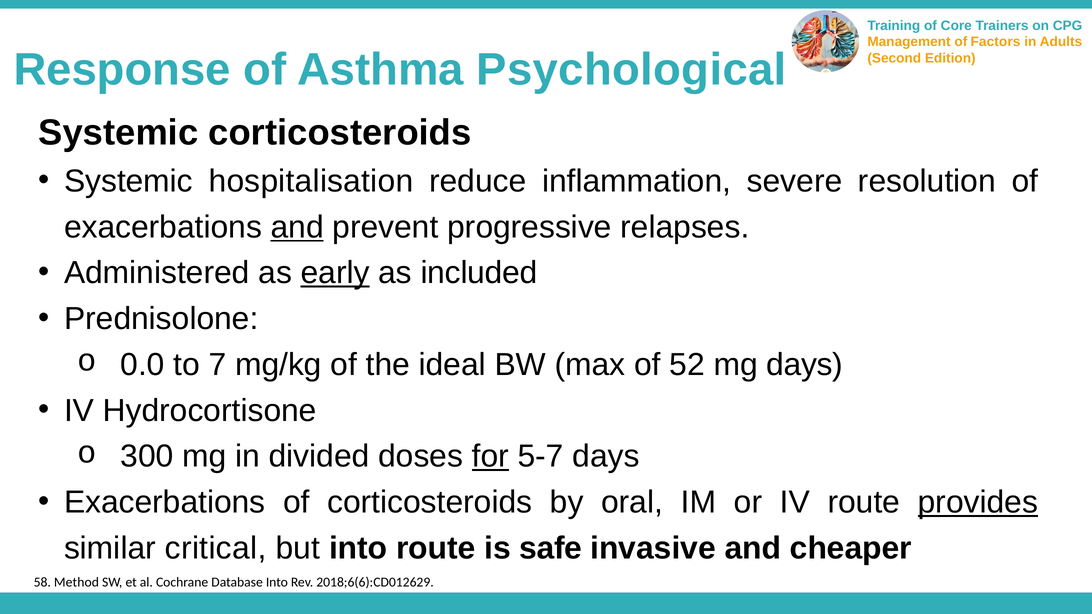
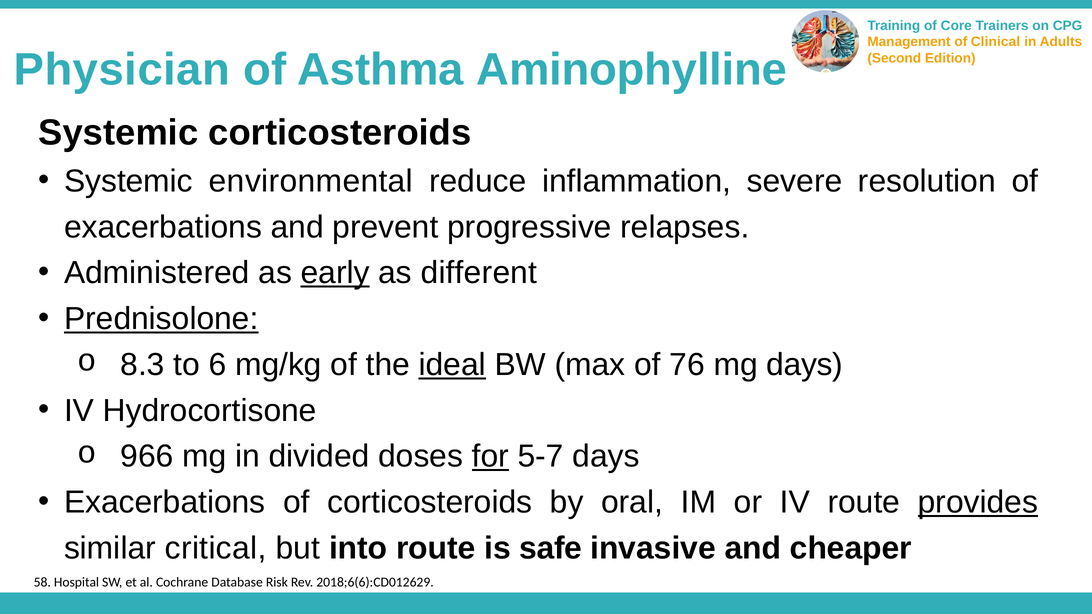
Factors: Factors -> Clinical
Response: Response -> Physician
Psychological: Psychological -> Aminophylline
hospitalisation: hospitalisation -> environmental
and at (297, 227) underline: present -> none
included: included -> different
Prednisolone underline: none -> present
0.0: 0.0 -> 8.3
7: 7 -> 6
ideal underline: none -> present
52: 52 -> 76
300: 300 -> 966
Method: Method -> Hospital
Database Into: Into -> Risk
